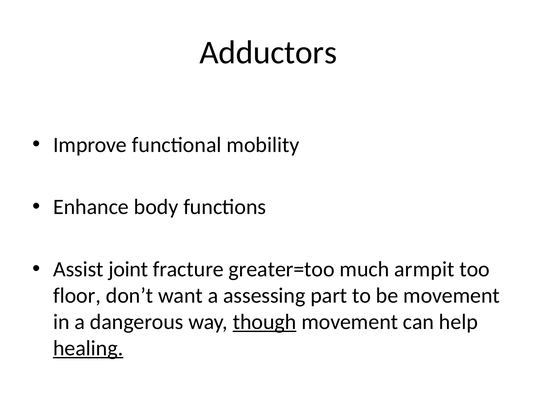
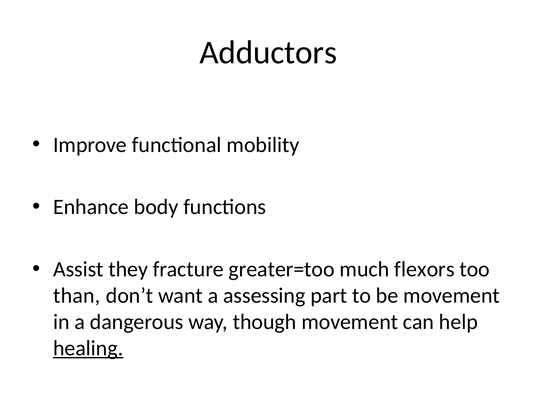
joint: joint -> they
armpit: armpit -> flexors
floor: floor -> than
though underline: present -> none
